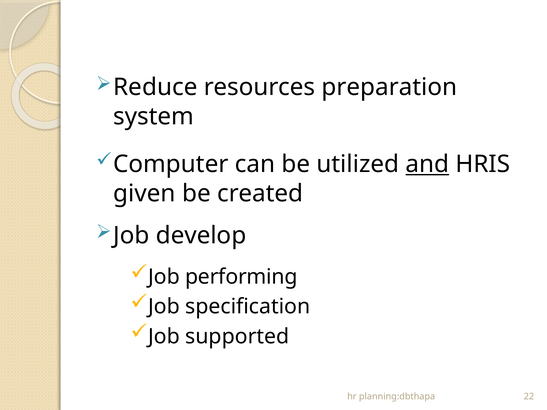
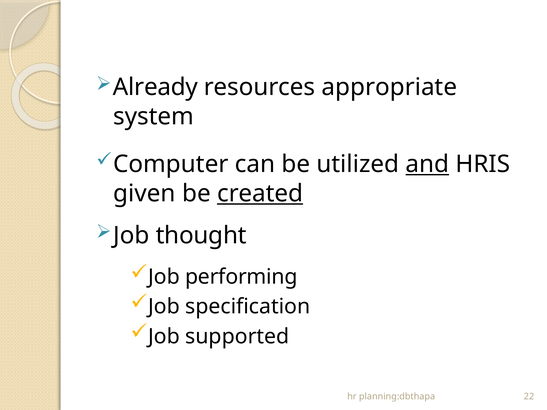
Reduce: Reduce -> Already
preparation: preparation -> appropriate
created underline: none -> present
develop: develop -> thought
